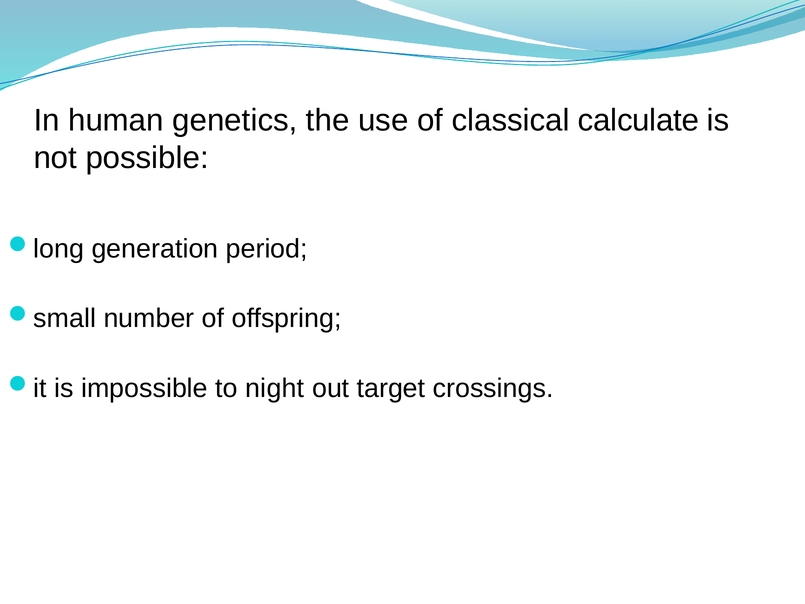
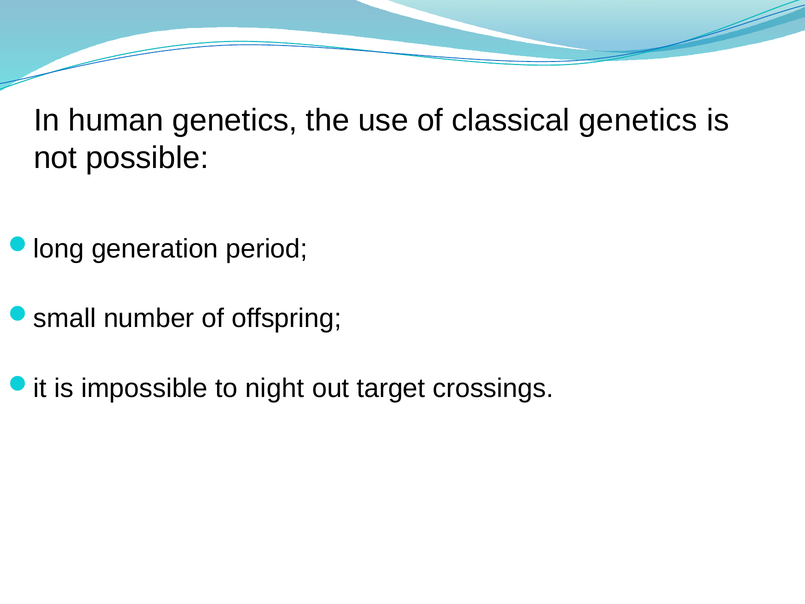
classical calculate: calculate -> genetics
